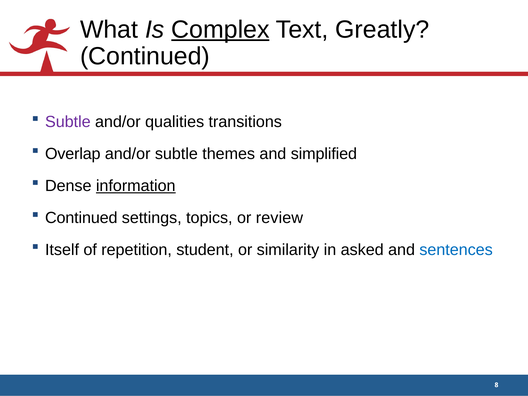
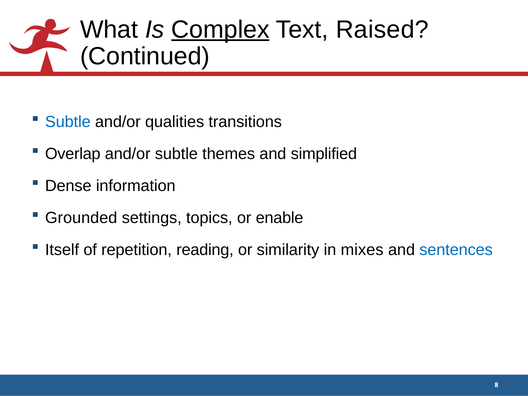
Greatly: Greatly -> Raised
Subtle at (68, 122) colour: purple -> blue
information underline: present -> none
Continued at (81, 218): Continued -> Grounded
review: review -> enable
student: student -> reading
asked: asked -> mixes
